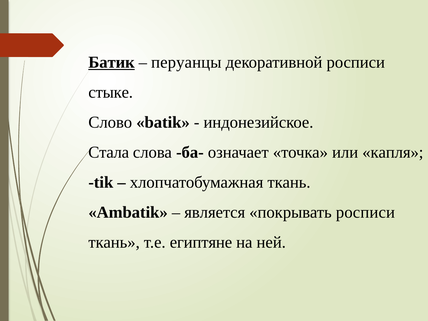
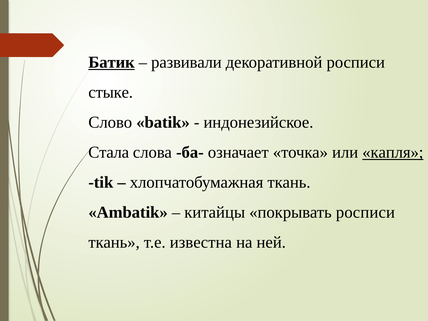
перуанцы: перуанцы -> развивали
капля underline: none -> present
является: является -> китайцы
египтяне: египтяне -> известна
